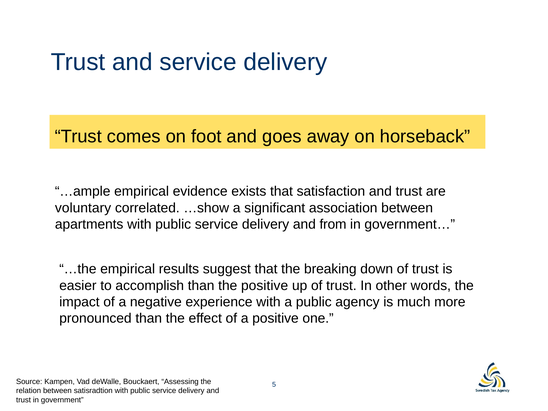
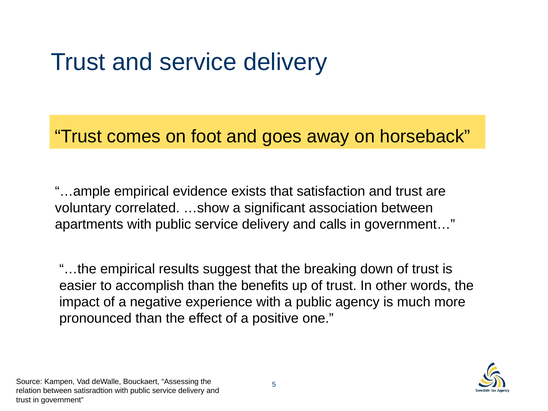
from: from -> calls
the positive: positive -> benefits
